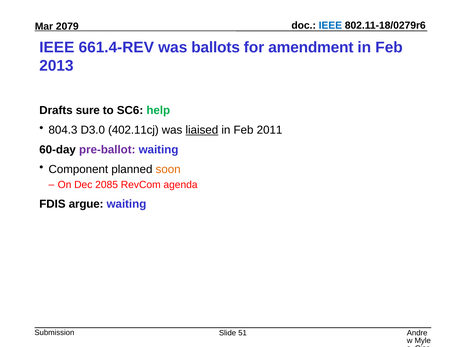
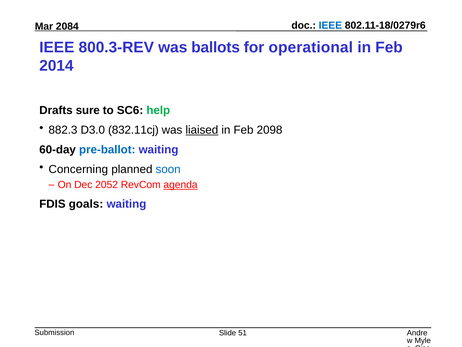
2079: 2079 -> 2084
661.4-REV: 661.4-REV -> 800.3-REV
amendment: amendment -> operational
2013: 2013 -> 2014
804.3: 804.3 -> 882.3
402.11cj: 402.11cj -> 832.11cj
2011: 2011 -> 2098
pre-ballot colour: purple -> blue
Component: Component -> Concerning
soon colour: orange -> blue
2085: 2085 -> 2052
agenda underline: none -> present
argue: argue -> goals
